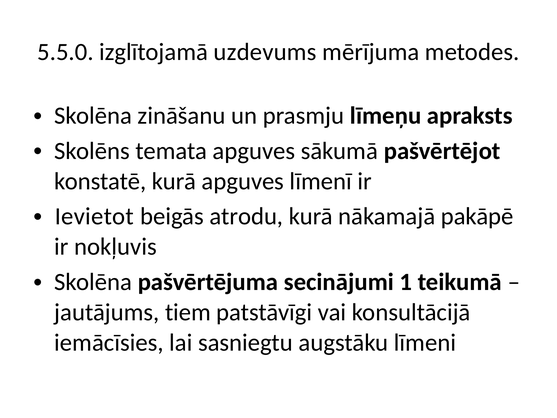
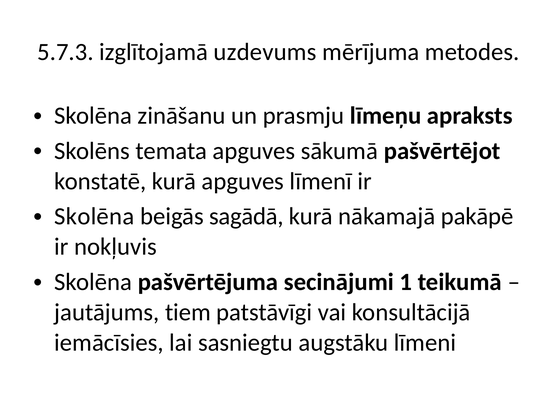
5.5.0: 5.5.0 -> 5.7.3
Ievietot at (94, 216): Ievietot -> Skolēna
atrodu: atrodu -> sagādā
